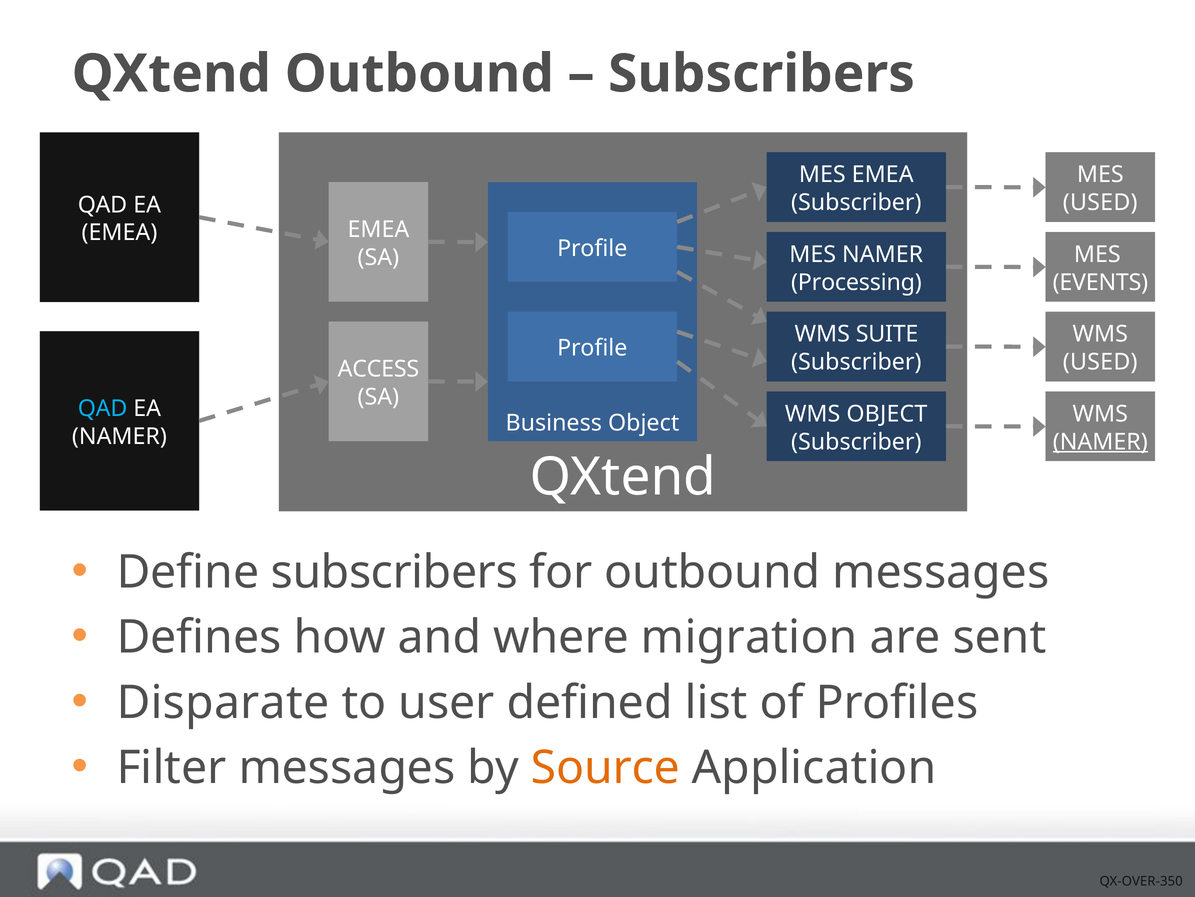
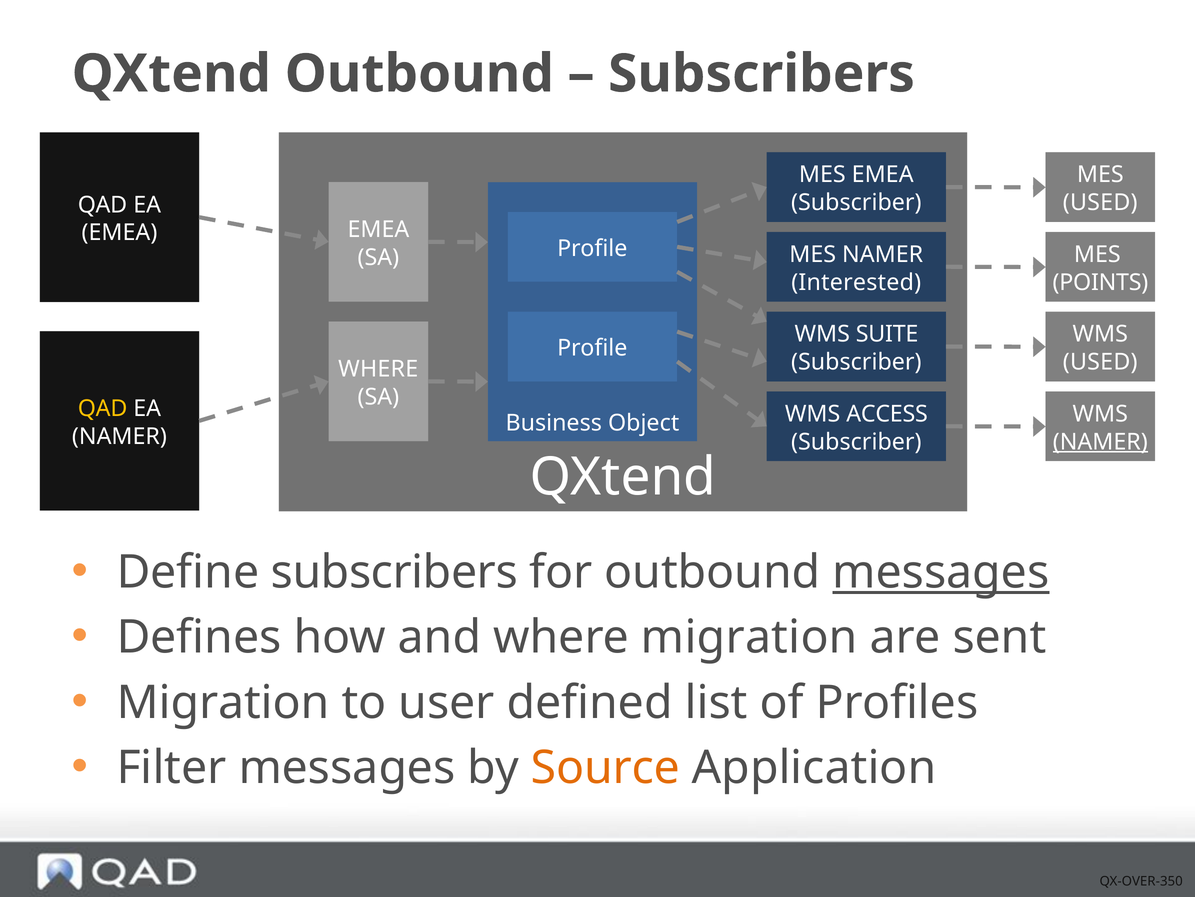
Processing: Processing -> Interested
EVENTS: EVENTS -> POINTS
ACCESS at (378, 369): ACCESS -> WHERE
QAD at (103, 408) colour: light blue -> yellow
WMS OBJECT: OBJECT -> ACCESS
messages at (941, 572) underline: none -> present
Disparate at (223, 702): Disparate -> Migration
